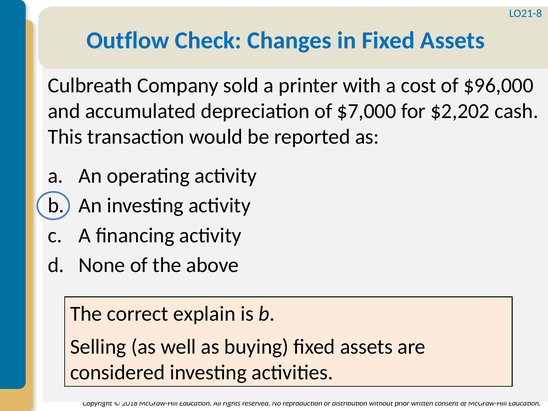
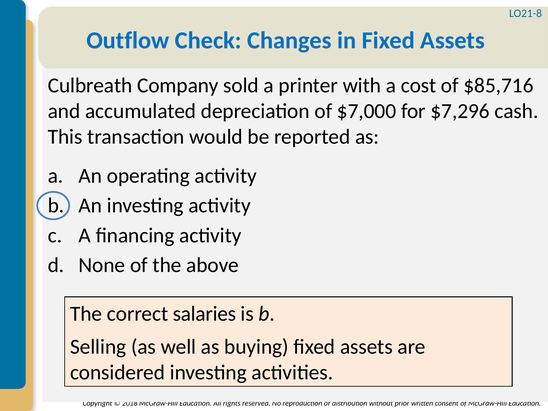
$96,000: $96,000 -> $85,716
$2,202: $2,202 -> $7,296
explain: explain -> salaries
